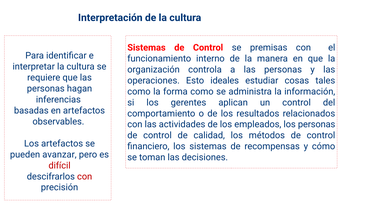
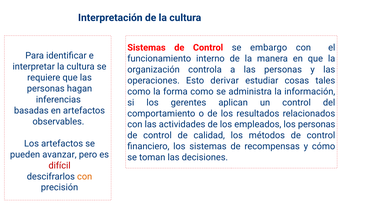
premisas: premisas -> embargo
ideales: ideales -> derivar
con at (85, 176) colour: red -> orange
